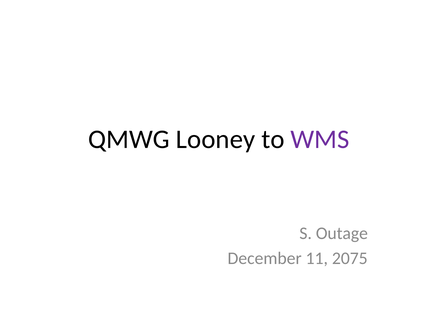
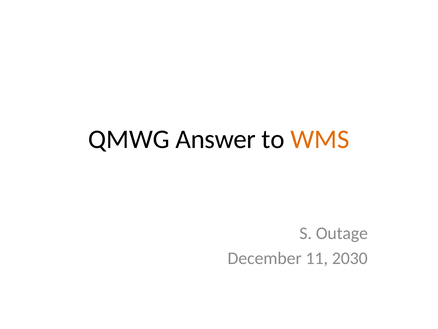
Looney: Looney -> Answer
WMS colour: purple -> orange
2075: 2075 -> 2030
